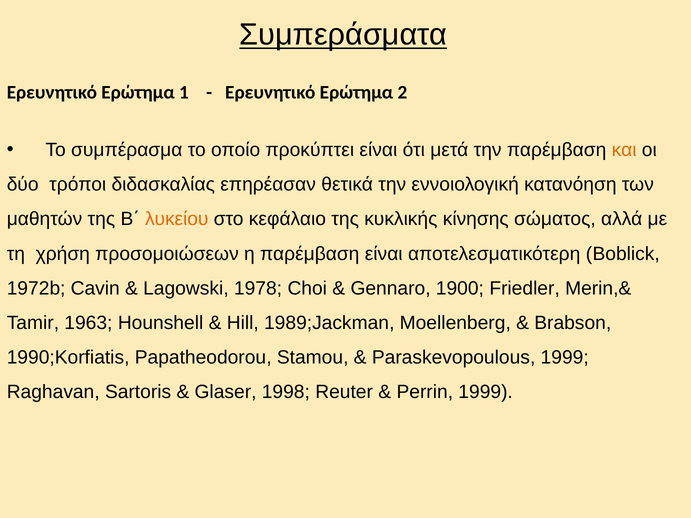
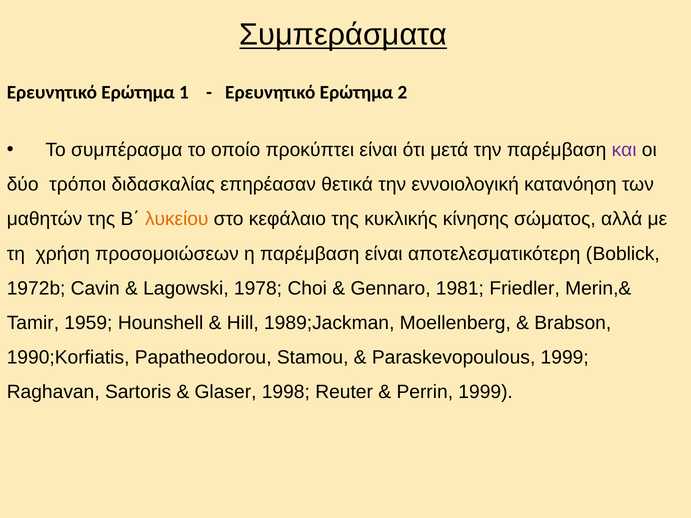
και colour: orange -> purple
1900: 1900 -> 1981
1963: 1963 -> 1959
